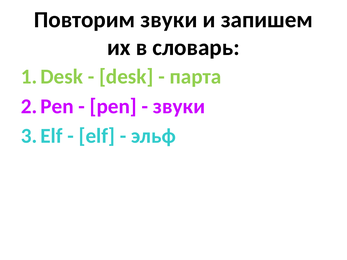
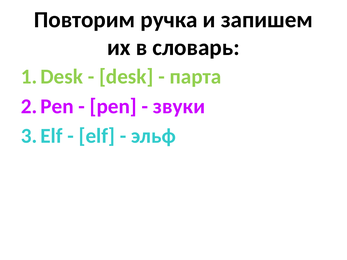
Повторим звуки: звуки -> ручка
